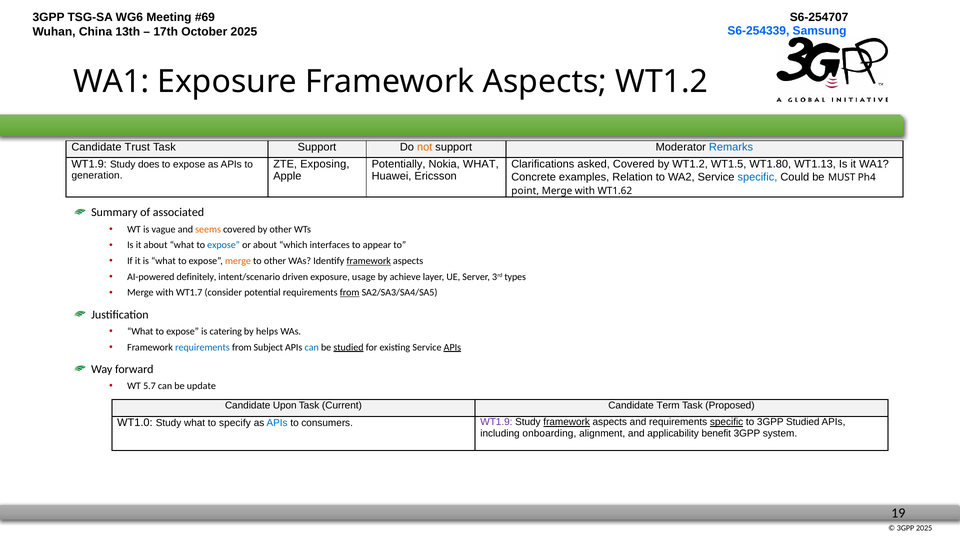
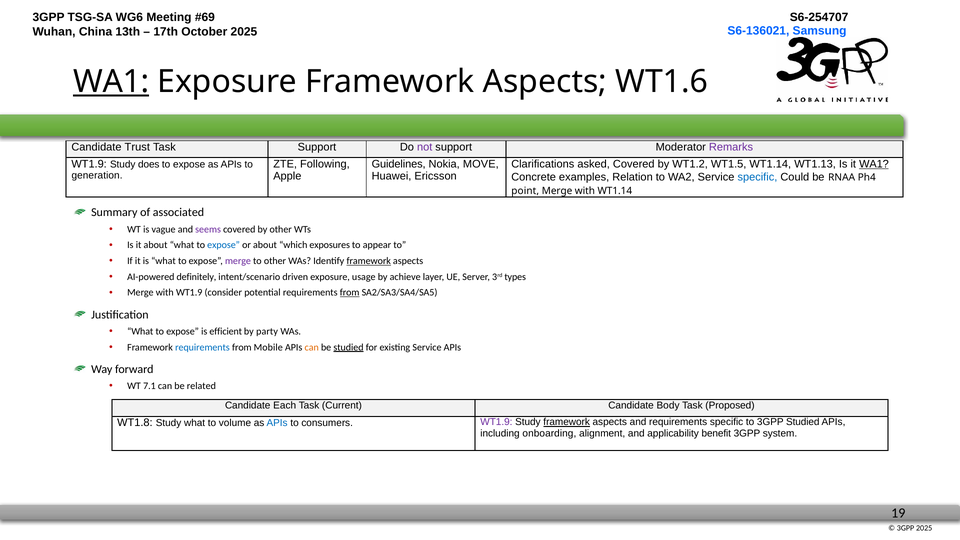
S6-254339: S6-254339 -> S6-136021
WA1 at (111, 82) underline: none -> present
Aspects WT1.2: WT1.2 -> WT1.6
not colour: orange -> purple
Remarks colour: blue -> purple
Exposing: Exposing -> Following
Potentially: Potentially -> Guidelines
Nokia WHAT: WHAT -> MOVE
WT1.5 WT1.80: WT1.80 -> WT1.14
WA1 at (874, 164) underline: none -> present
MUST: MUST -> RNAA
with WT1.62: WT1.62 -> WT1.14
seems colour: orange -> purple
interfaces: interfaces -> exposures
merge at (238, 261) colour: orange -> purple
with WT1.7: WT1.7 -> WT1.9
catering: catering -> efficient
helps: helps -> party
Subject: Subject -> Mobile
can at (312, 347) colour: blue -> orange
APIs at (452, 347) underline: present -> none
5.7: 5.7 -> 7.1
update: update -> related
Upon: Upon -> Each
Term: Term -> Body
WT1.0: WT1.0 -> WT1.8
specify: specify -> volume
specific at (727, 422) underline: present -> none
